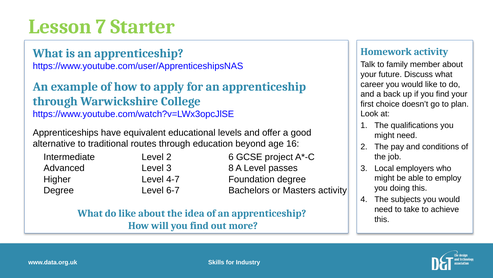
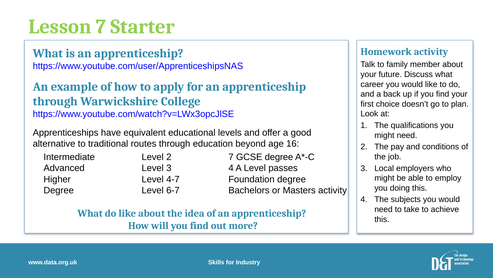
2 6: 6 -> 7
GCSE project: project -> degree
3 8: 8 -> 4
